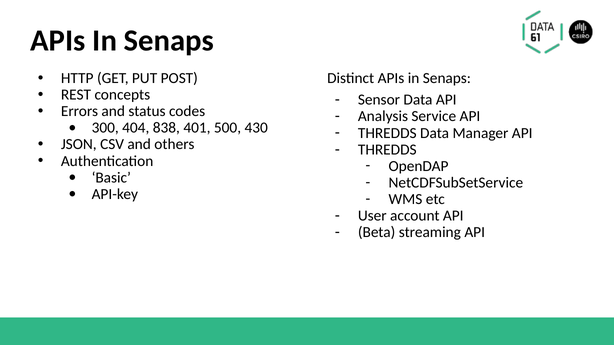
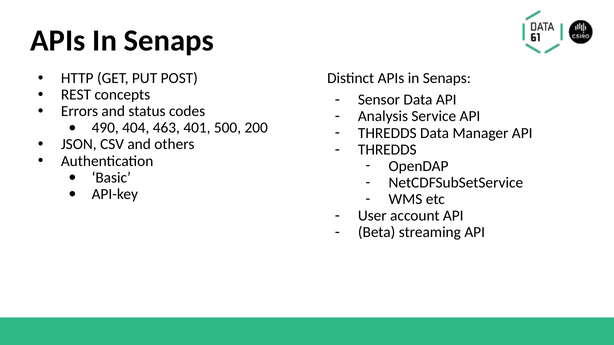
300: 300 -> 490
838: 838 -> 463
430: 430 -> 200
